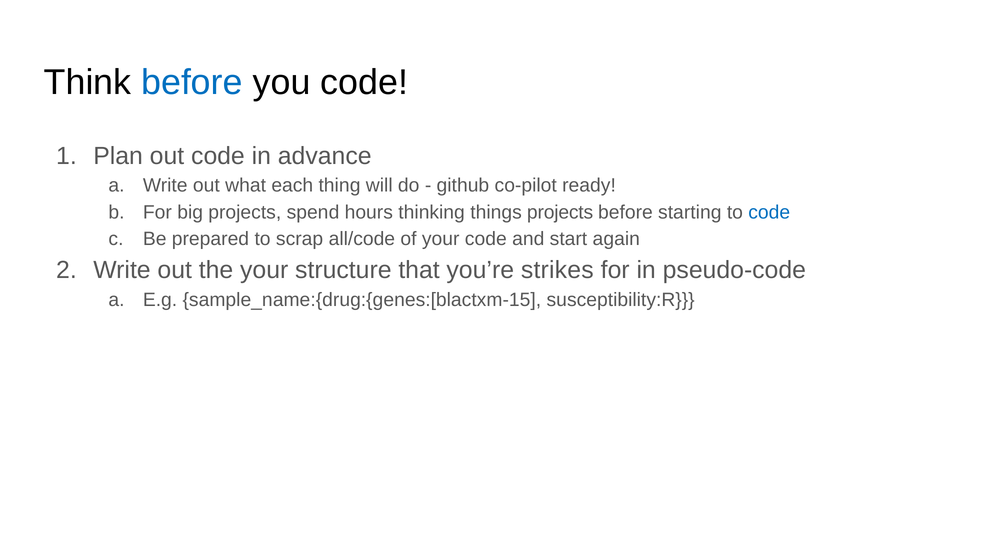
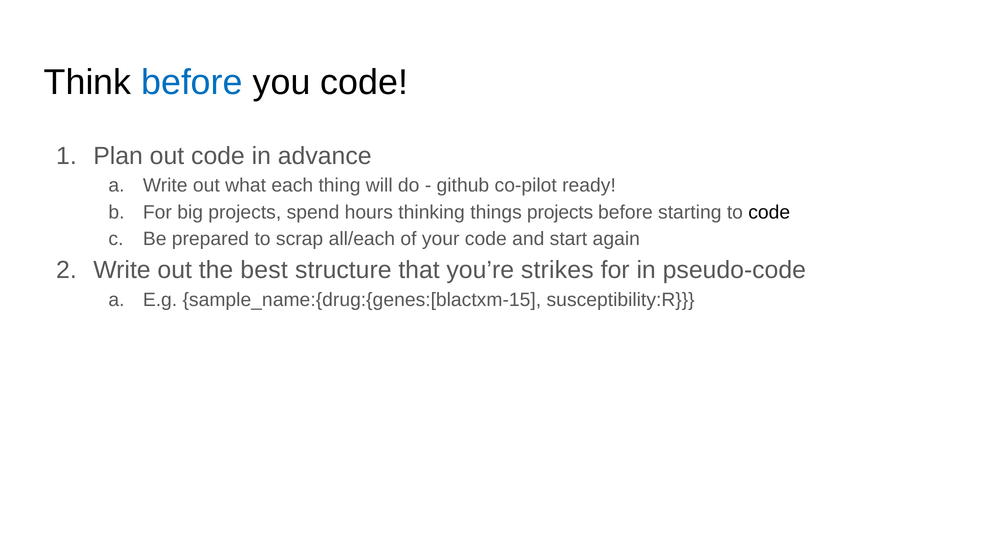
code at (769, 212) colour: blue -> black
all/code: all/code -> all/each
the your: your -> best
